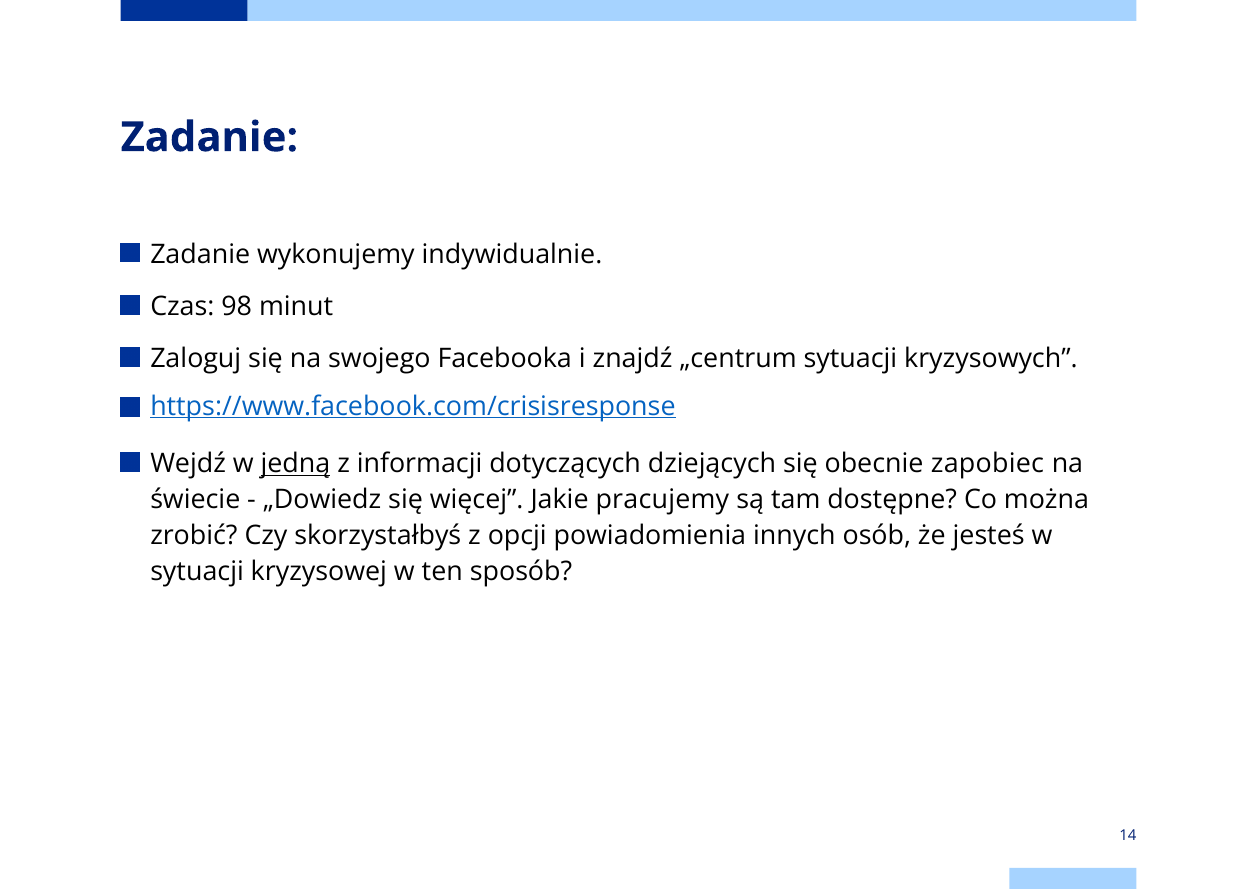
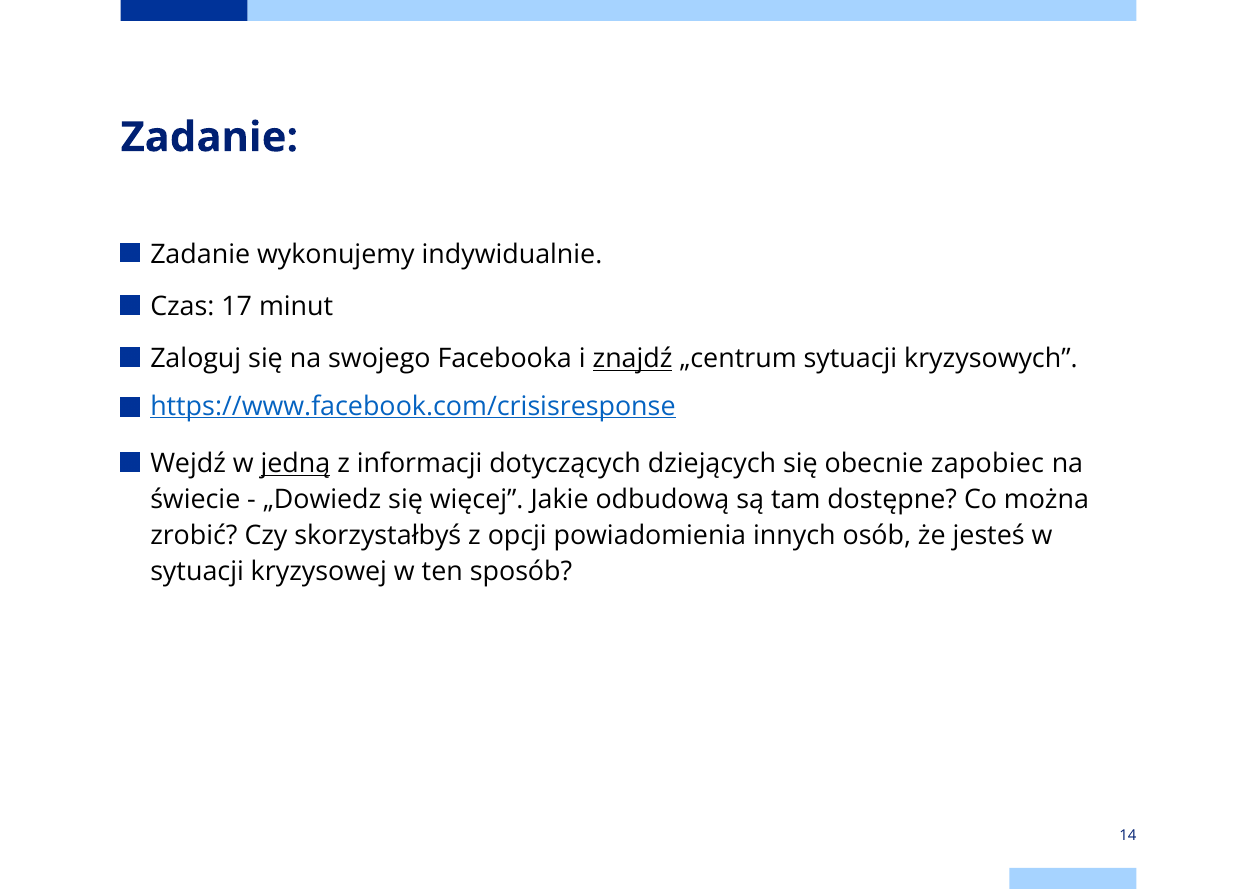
98: 98 -> 17
znajdź underline: none -> present
pracujemy: pracujemy -> odbudową
